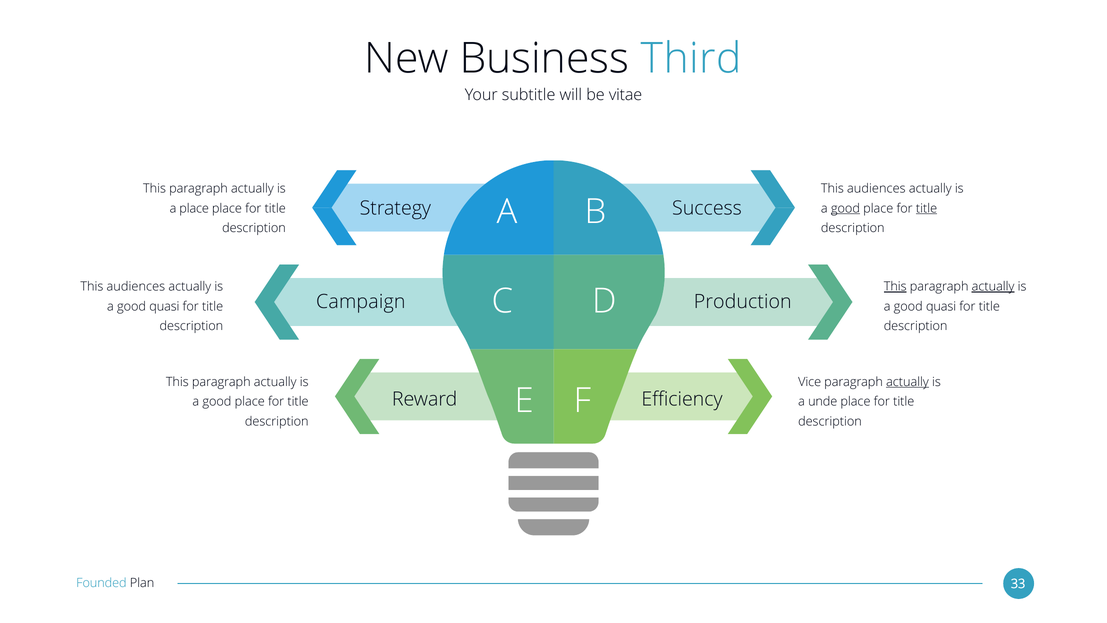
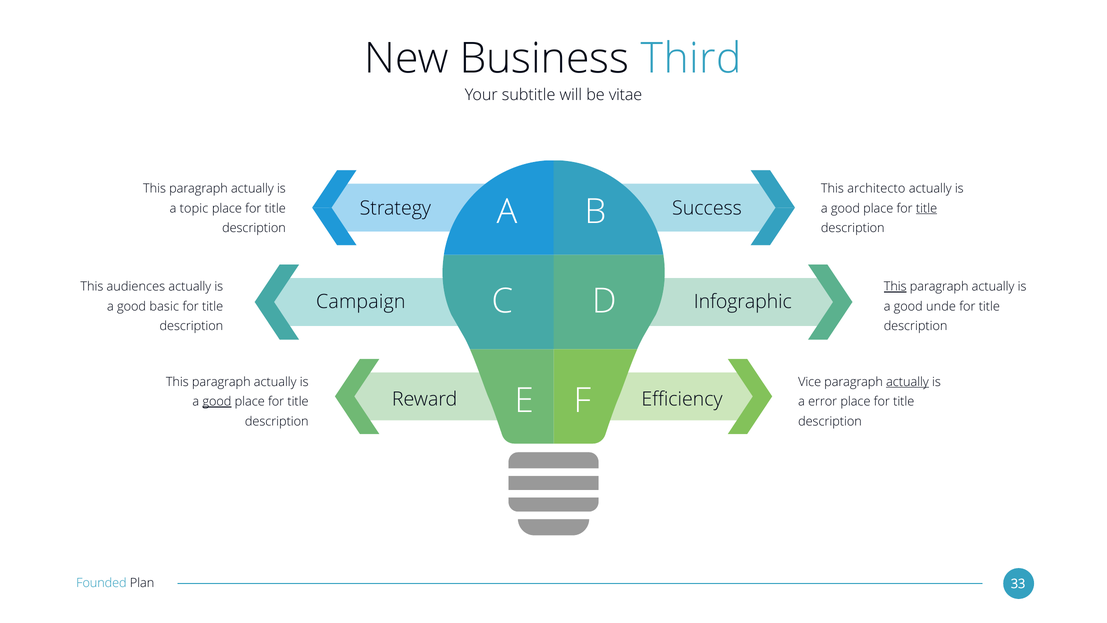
audiences at (876, 188): audiences -> architecto
a place: place -> topic
good at (845, 208) underline: present -> none
actually at (993, 286) underline: present -> none
Production: Production -> Infographic
quasi at (164, 306): quasi -> basic
quasi at (941, 306): quasi -> unde
good at (217, 401) underline: none -> present
unde: unde -> error
